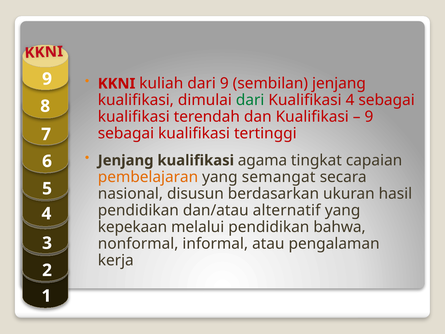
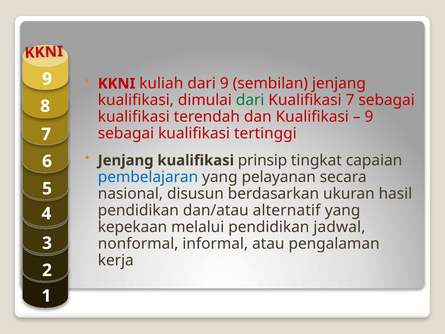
Kualifikasi 4: 4 -> 7
agama: agama -> prinsip
pembelajaran colour: orange -> blue
semangat: semangat -> pelayanan
bahwa: bahwa -> jadwal
